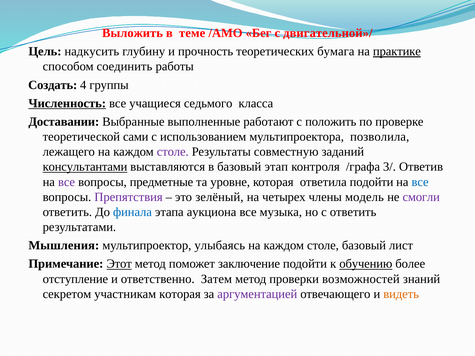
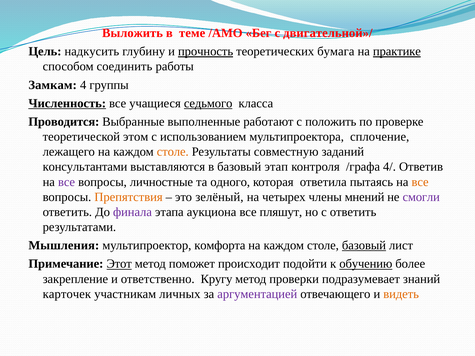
прочность underline: none -> present
Создать: Создать -> Замкам
седьмого underline: none -> present
Доставании: Доставании -> Проводится
сами: сами -> этом
позволила: позволила -> сплочение
столе at (173, 152) colour: purple -> orange
консультантами underline: present -> none
3/: 3/ -> 4/
предметные: предметные -> личностные
уровне: уровне -> одного
ответила подойти: подойти -> пытаясь
все at (420, 182) colour: blue -> orange
Препятствия colour: purple -> orange
модель: модель -> мнений
финала colour: blue -> purple
музыка: музыка -> пляшут
улыбаясь: улыбаясь -> комфорта
базовый at (364, 246) underline: none -> present
заключение: заключение -> происходит
отступление: отступление -> закрепление
Затем: Затем -> Кругу
возможностей: возможностей -> подразумевает
секретом: секретом -> карточек
участникам которая: которая -> личных
